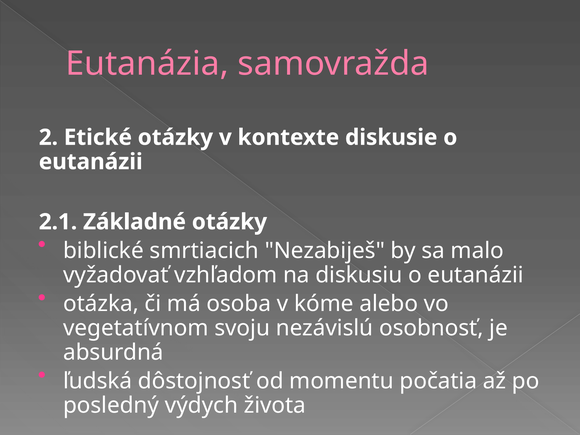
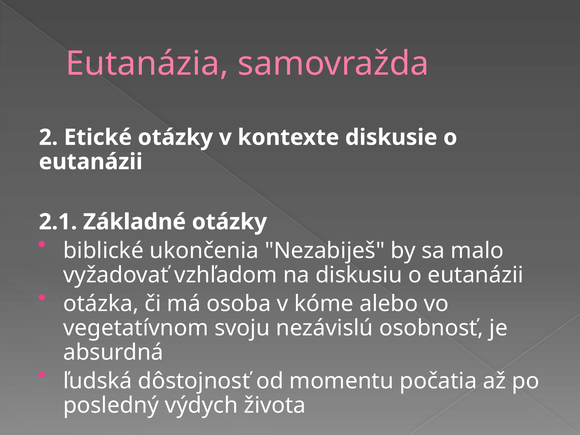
smrtiacich: smrtiacich -> ukončenia
